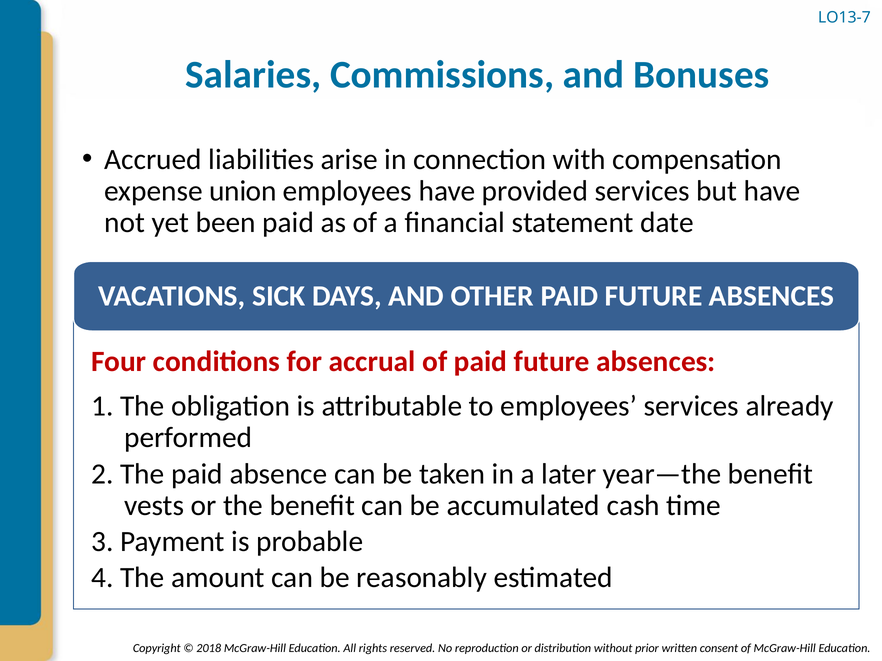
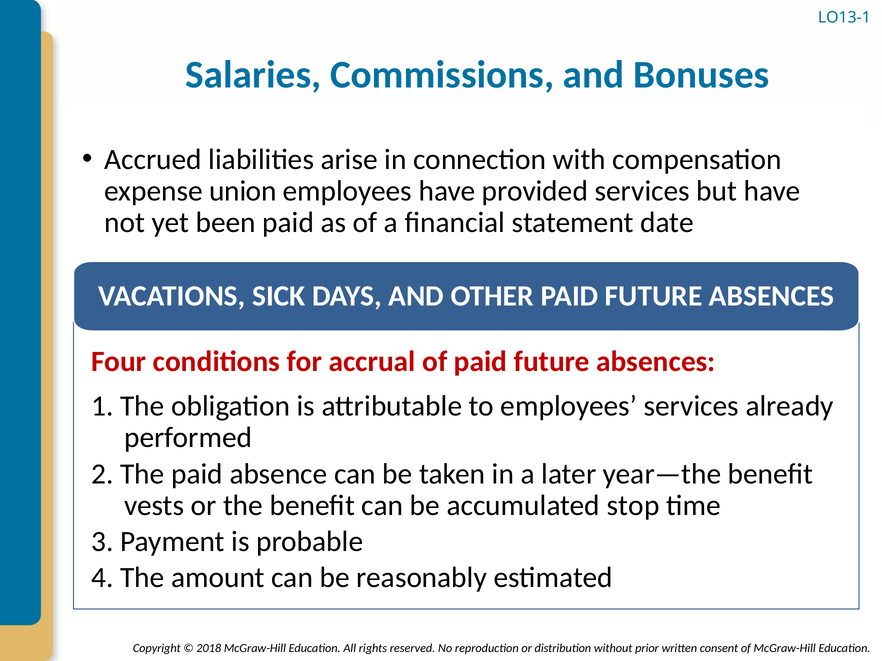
LO13-7: LO13-7 -> LO13-1
cash: cash -> stop
